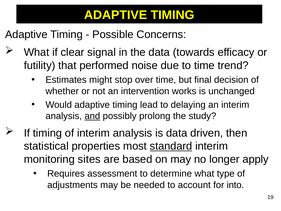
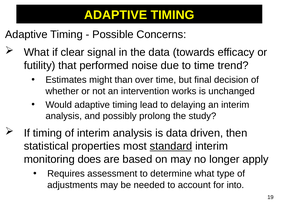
stop: stop -> than
and underline: present -> none
sites: sites -> does
